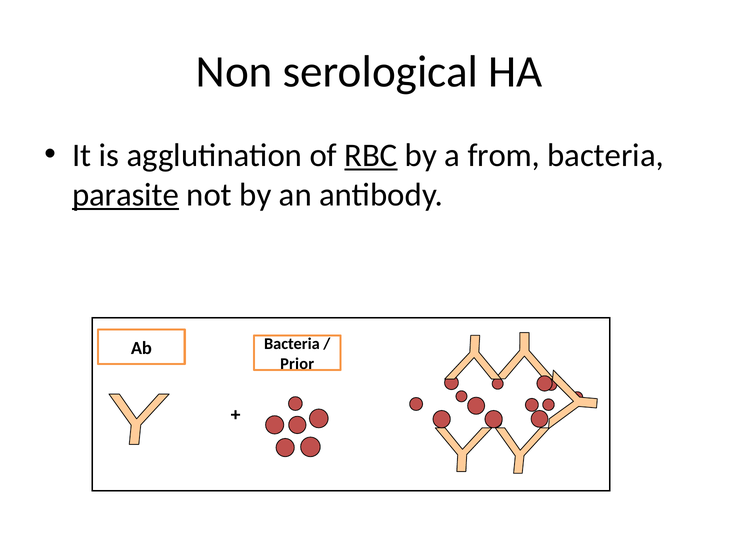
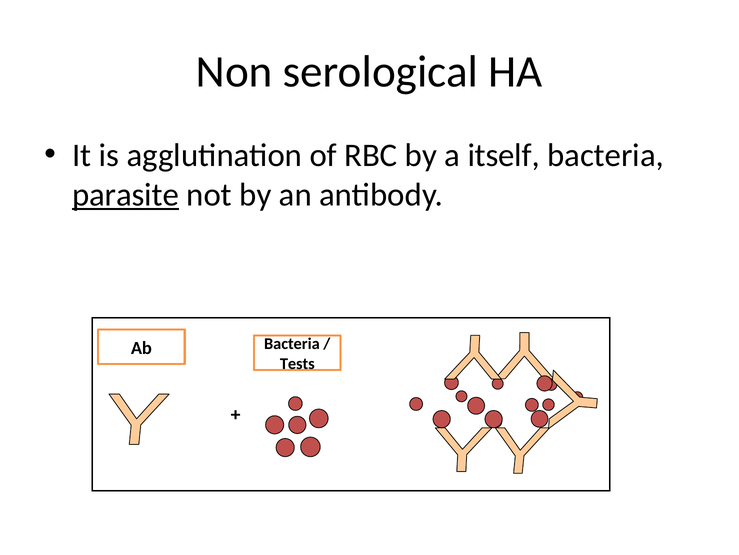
RBC underline: present -> none
from: from -> itself
Prior: Prior -> Tests
